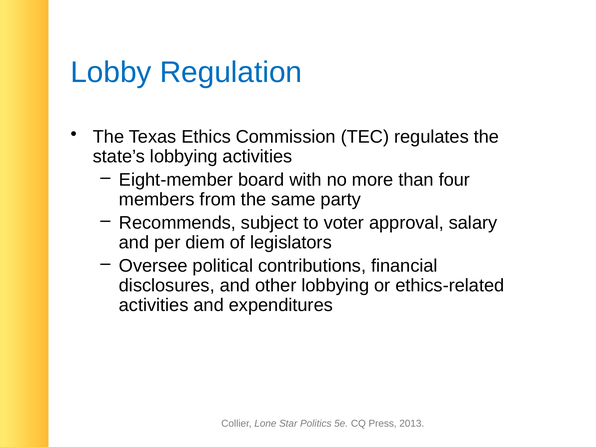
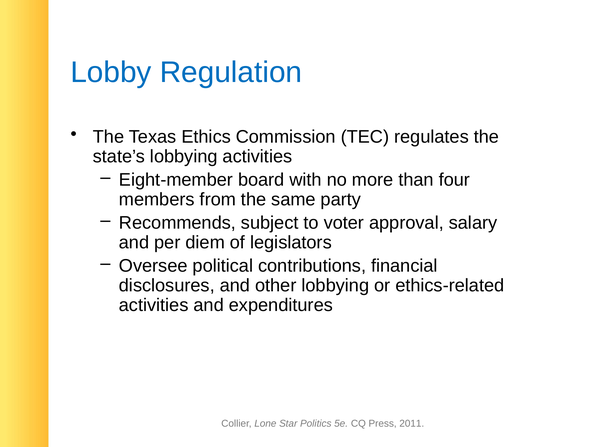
2013: 2013 -> 2011
